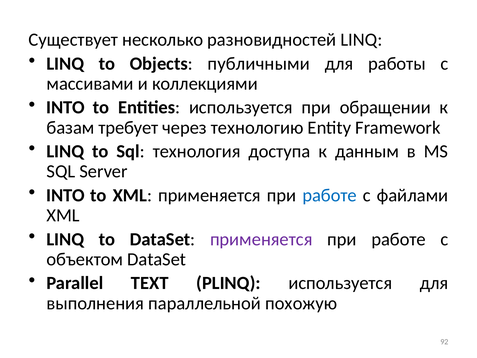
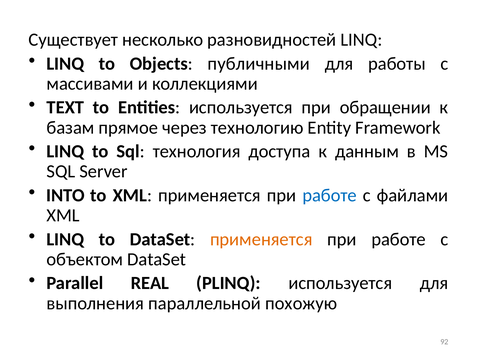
INTO at (65, 107): INTO -> TEXT
требует: требует -> прямое
применяется at (261, 239) colour: purple -> orange
TEXT: TEXT -> REAL
